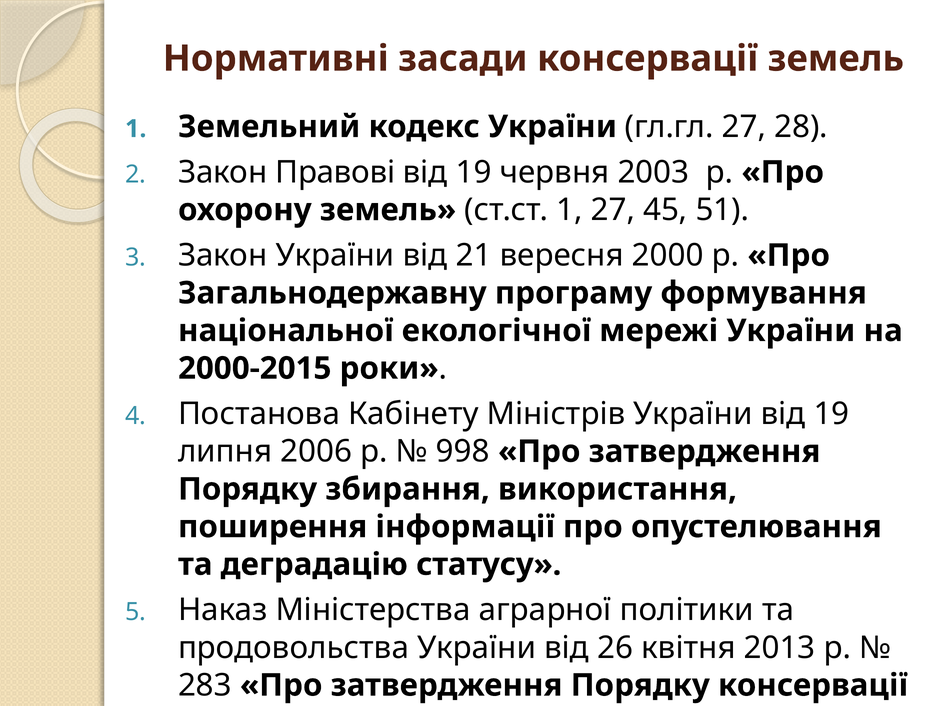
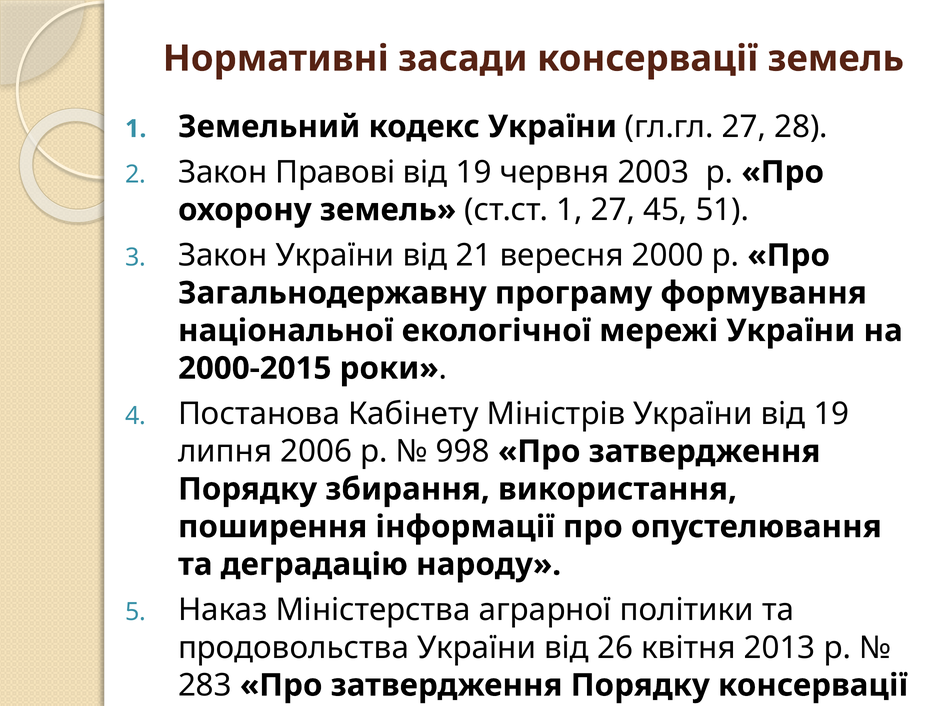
статусу: статусу -> народу
